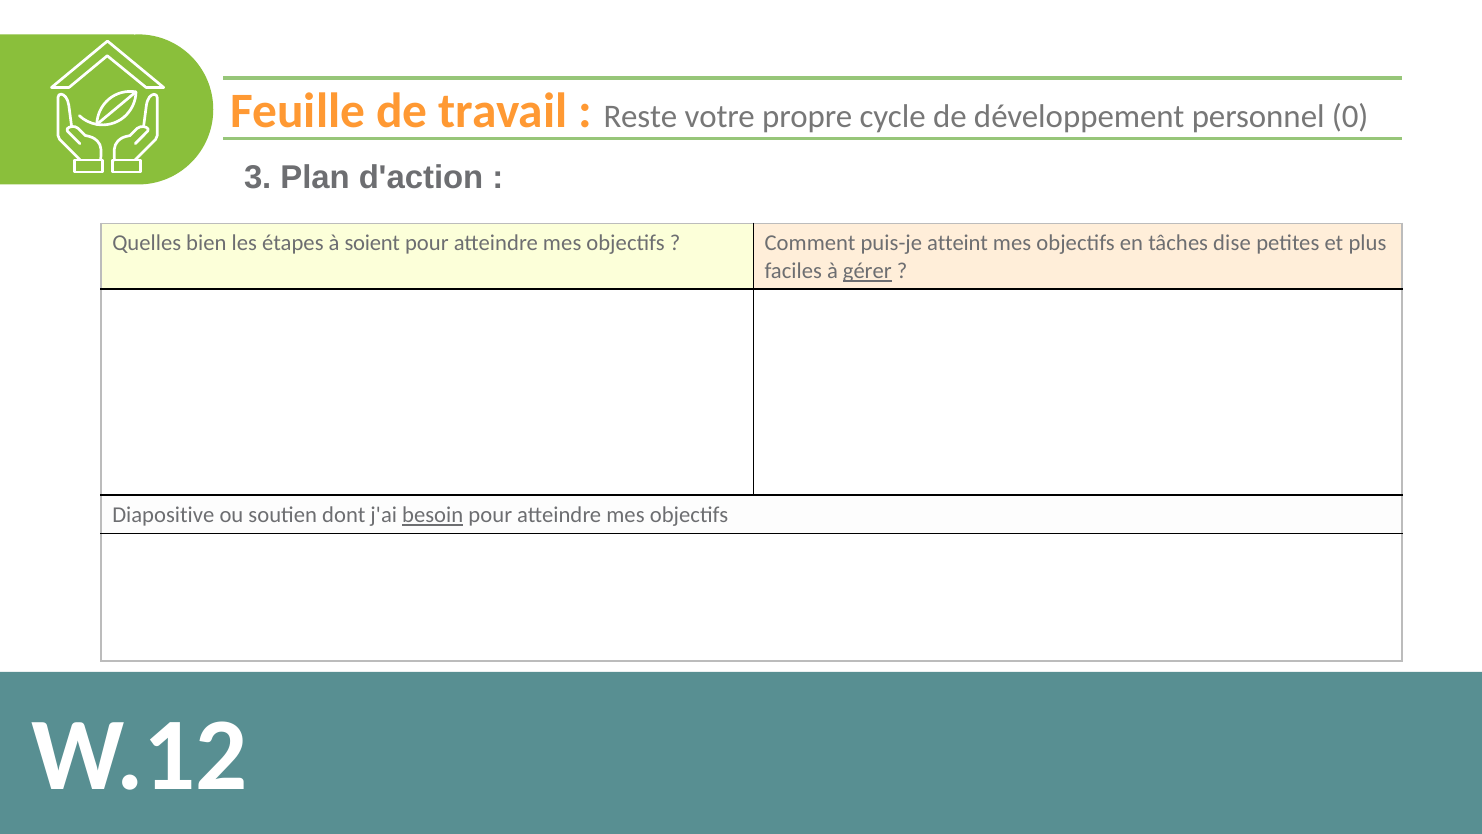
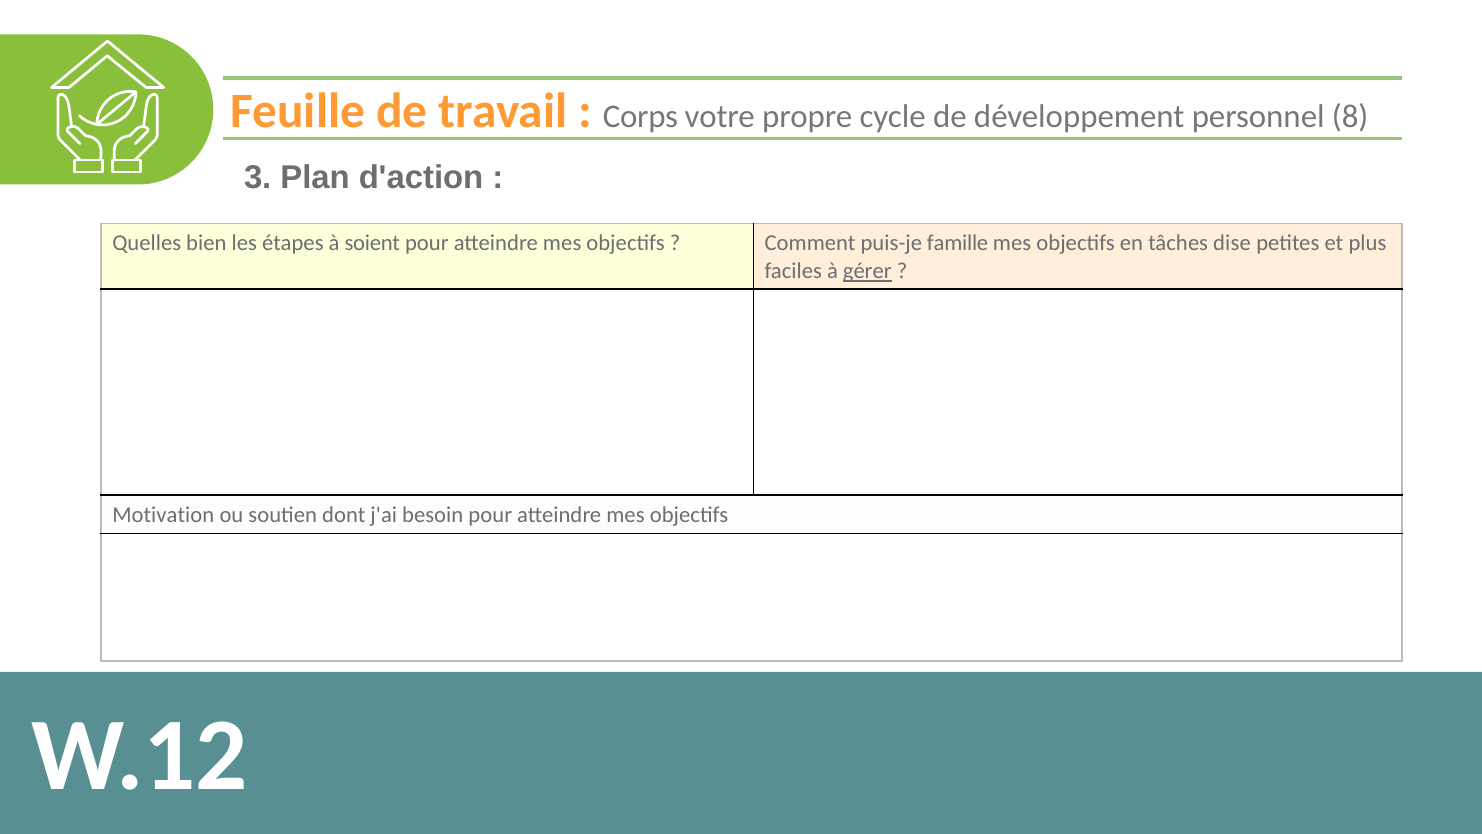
Reste: Reste -> Corps
0: 0 -> 8
atteint: atteint -> famille
Diapositive: Diapositive -> Motivation
besoin underline: present -> none
